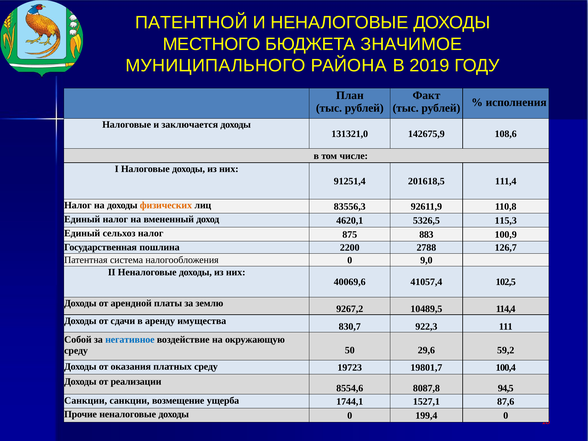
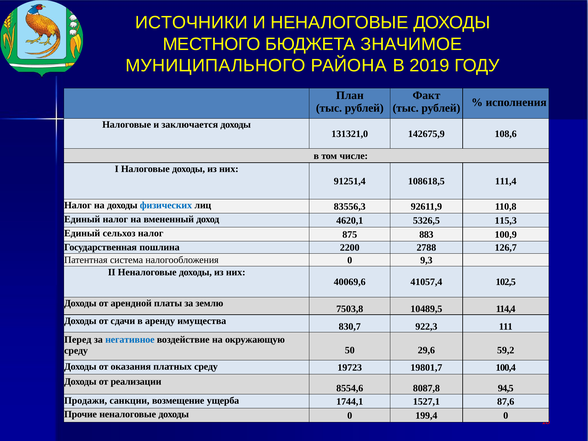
ПАТЕНТНОЙ: ПАТЕНТНОЙ -> ИСТОЧНИКИ
201618,5: 201618,5 -> 108618,5
физических colour: orange -> blue
9,0: 9,0 -> 9,3
9267,2: 9267,2 -> 7503,8
Собой: Собой -> Перед
Санкции at (86, 400): Санкции -> Продажи
